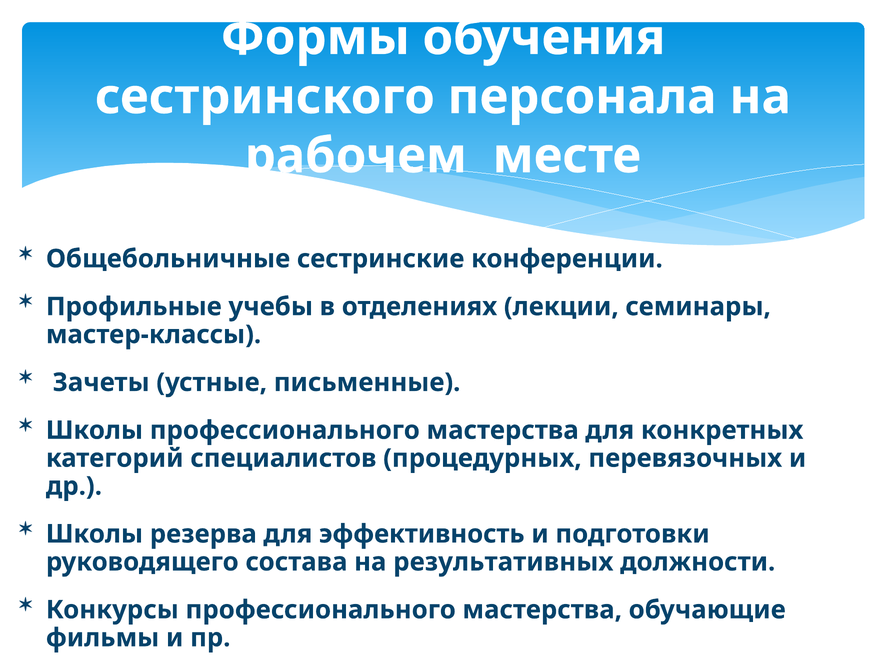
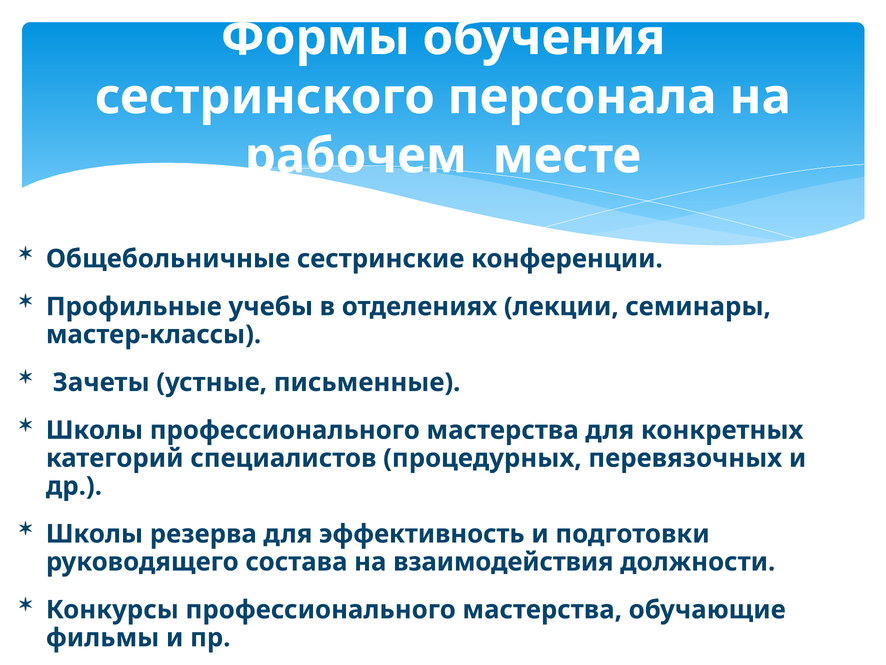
результативных: результативных -> взаимодействия
